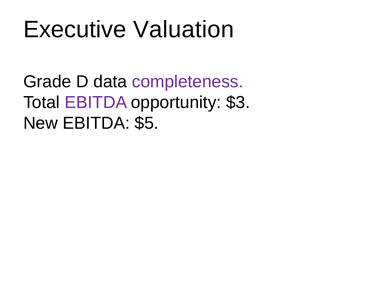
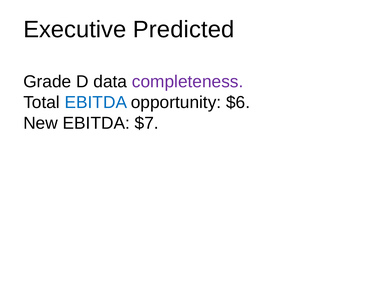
Valuation: Valuation -> Predicted
EBITDA at (96, 102) colour: purple -> blue
$3: $3 -> $6
$5: $5 -> $7
